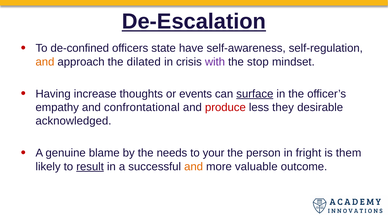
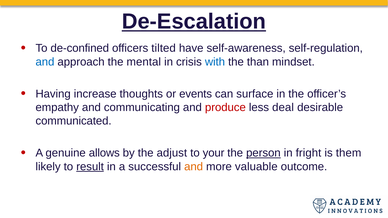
state: state -> tilted
and at (45, 62) colour: orange -> blue
dilated: dilated -> mental
with colour: purple -> blue
stop: stop -> than
surface underline: present -> none
confrontational: confrontational -> communicating
they: they -> deal
acknowledged: acknowledged -> communicated
blame: blame -> allows
needs: needs -> adjust
person underline: none -> present
